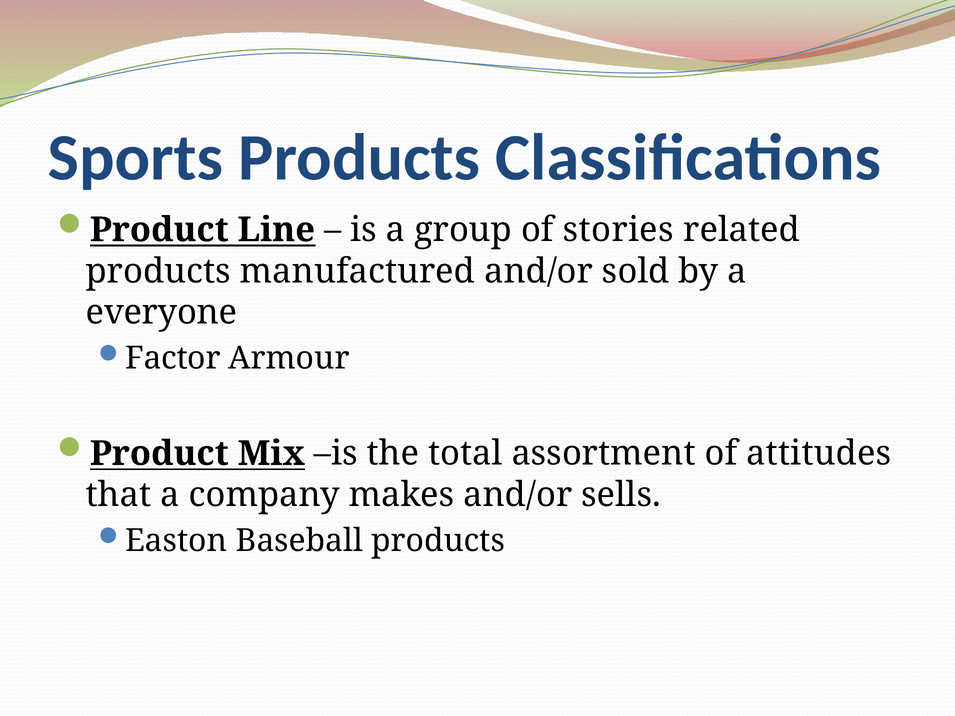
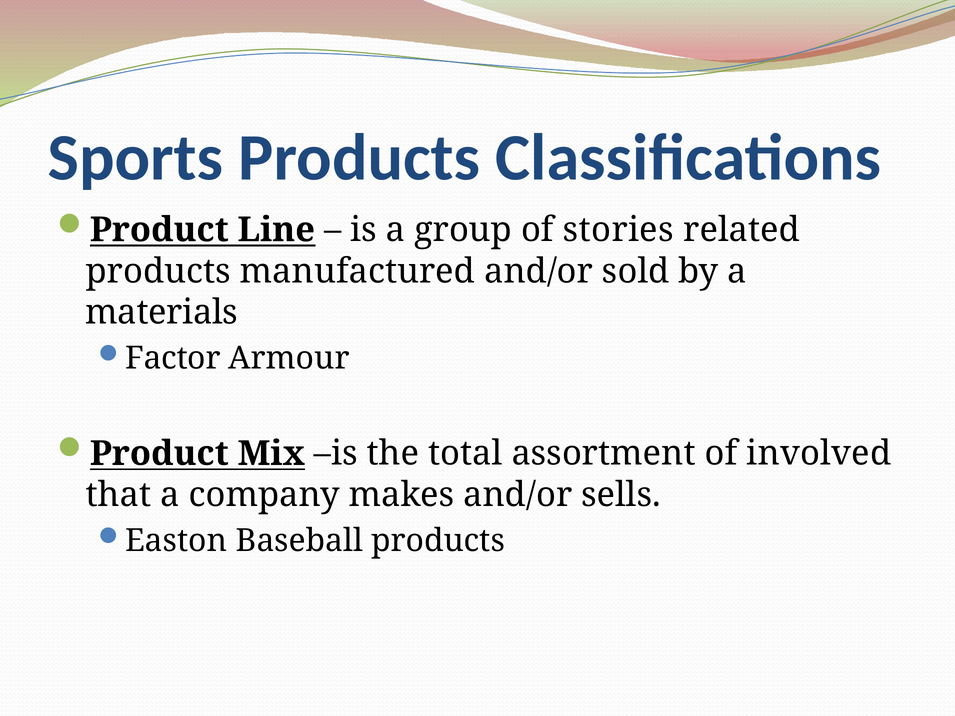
everyone: everyone -> materials
attitudes: attitudes -> involved
